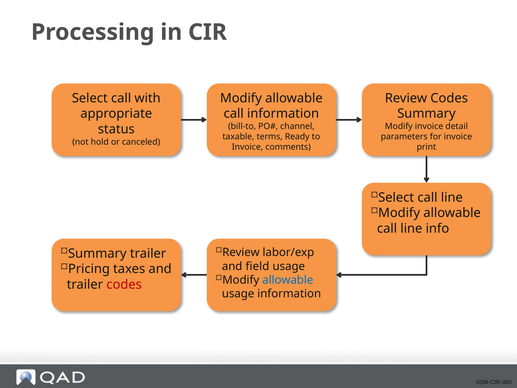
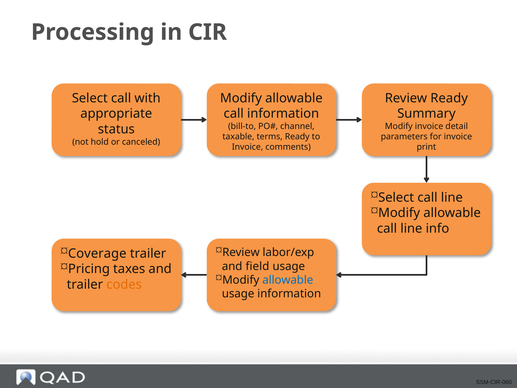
Review Codes: Codes -> Ready
Summary at (97, 253): Summary -> Coverage
codes at (124, 284) colour: red -> orange
